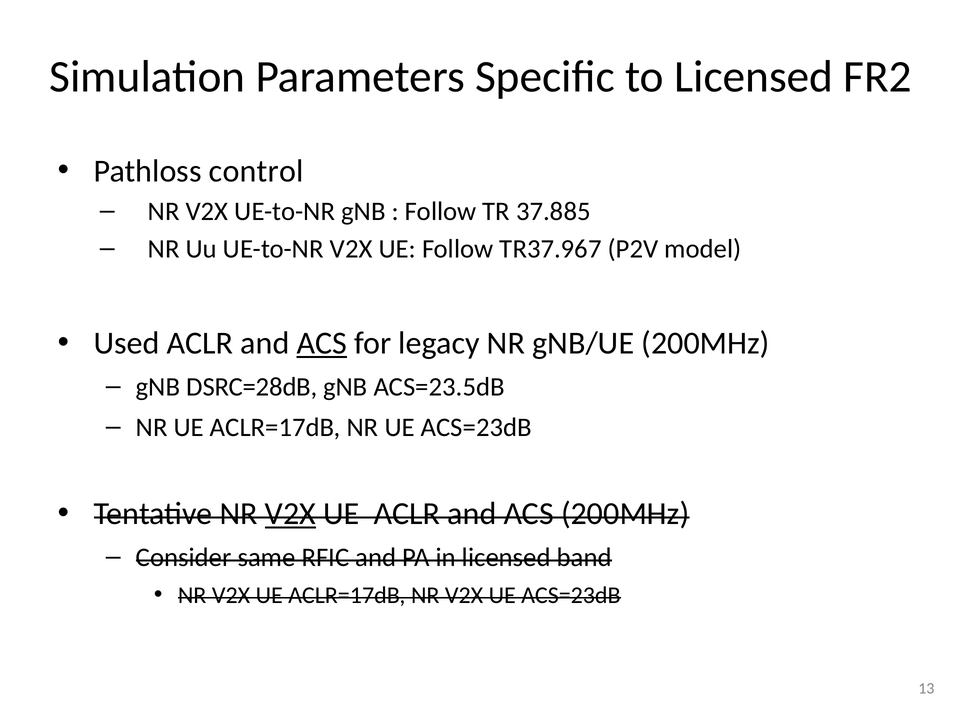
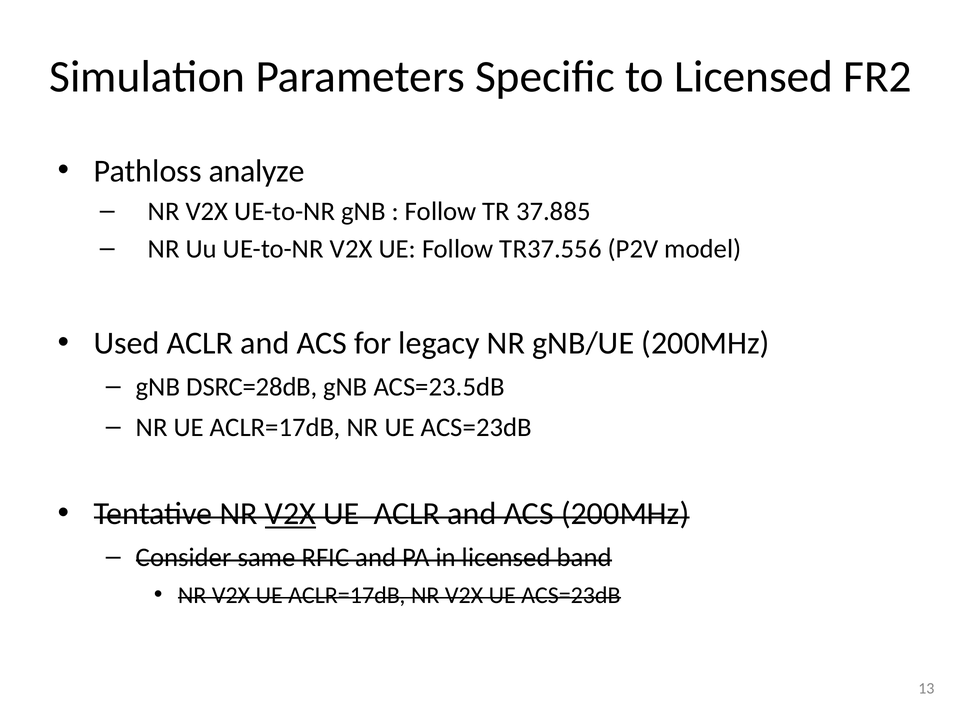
control: control -> analyze
TR37.967: TR37.967 -> TR37.556
ACS at (322, 344) underline: present -> none
